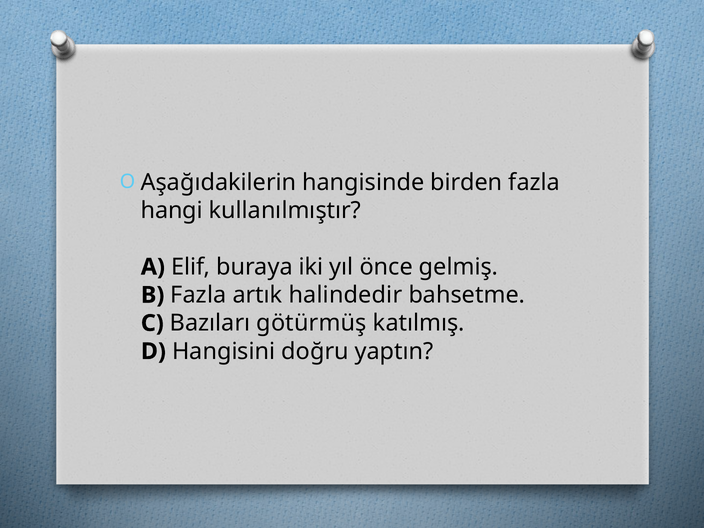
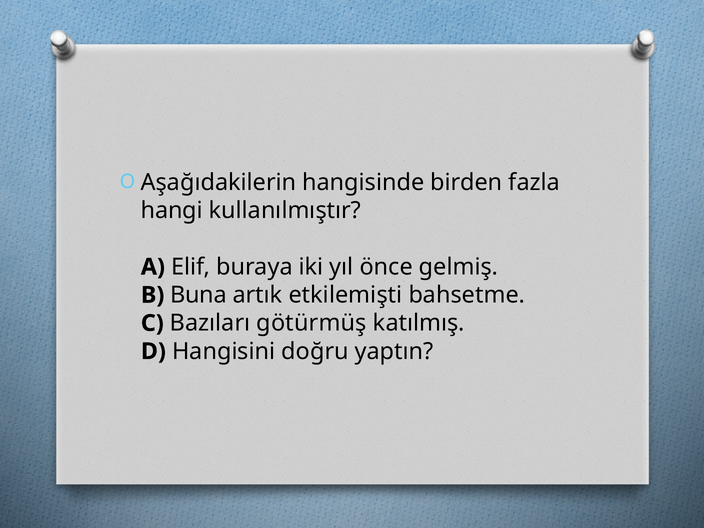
B Fazla: Fazla -> Buna
halindedir: halindedir -> etkilemişti
